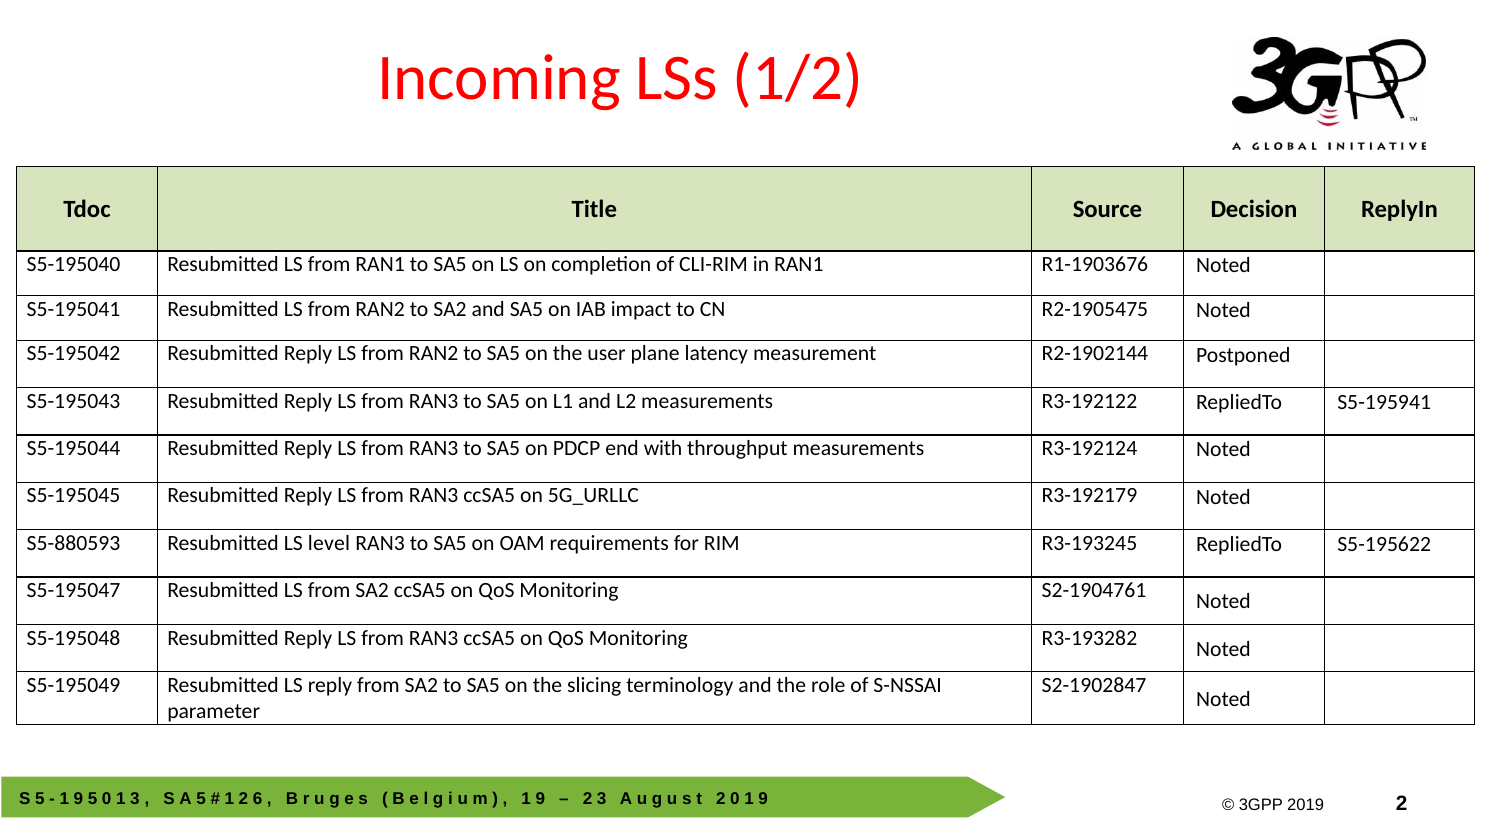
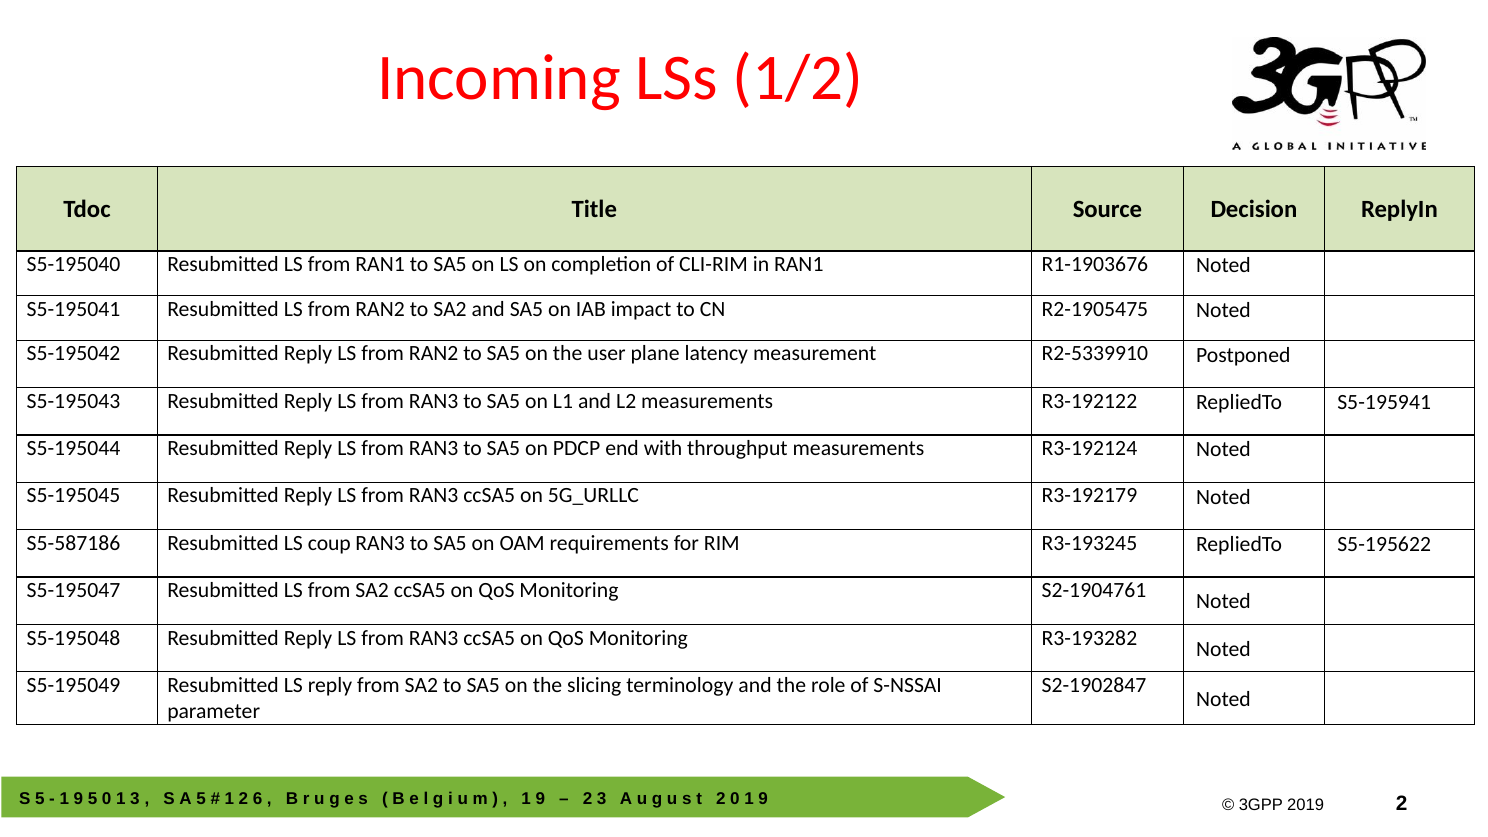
R2-1902144: R2-1902144 -> R2-5339910
S5-880593: S5-880593 -> S5-587186
level: level -> coup
